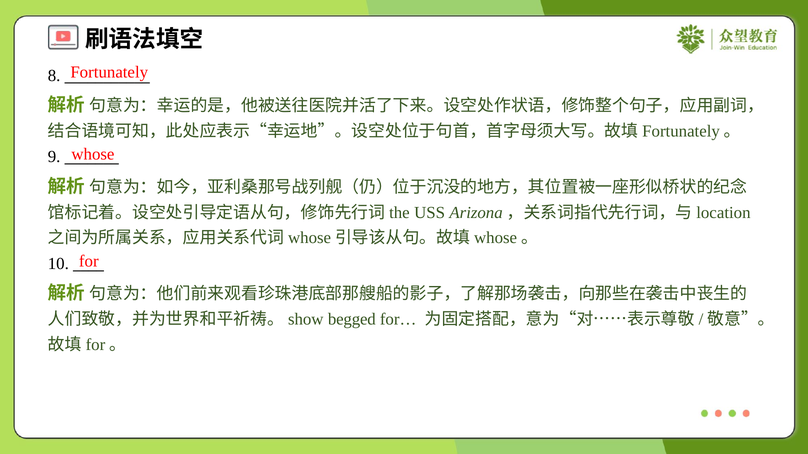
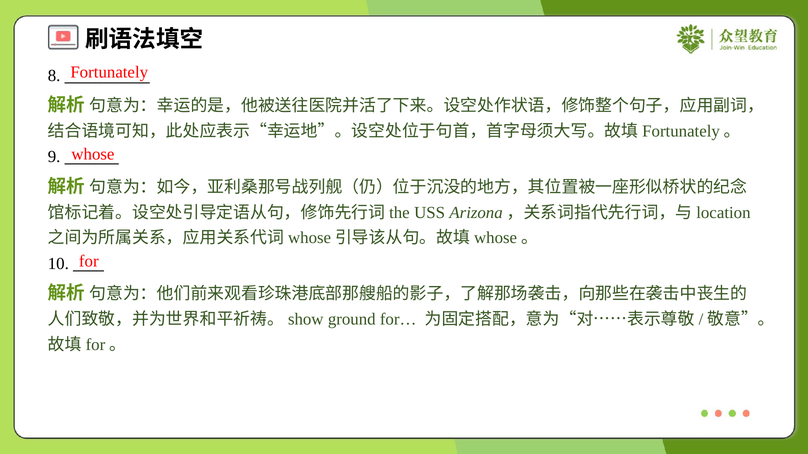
begged: begged -> ground
